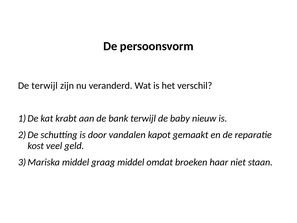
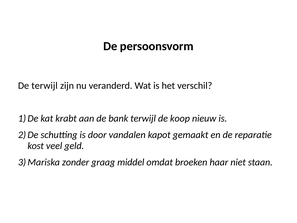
baby: baby -> koop
middel at (76, 162): middel -> zonder
